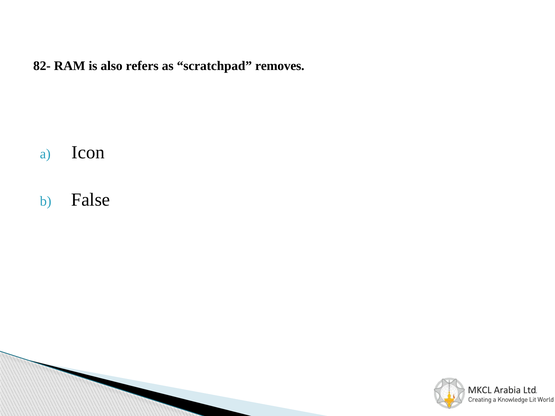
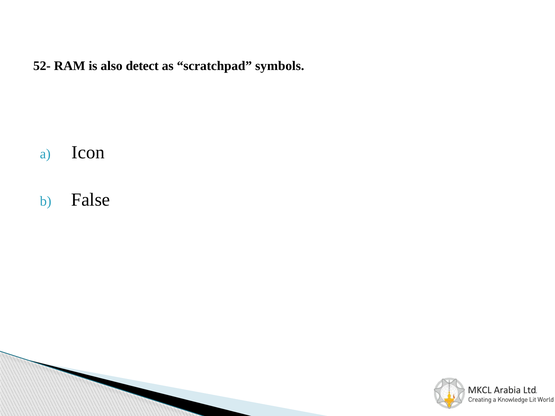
82-: 82- -> 52-
refers: refers -> detect
removes: removes -> symbols
